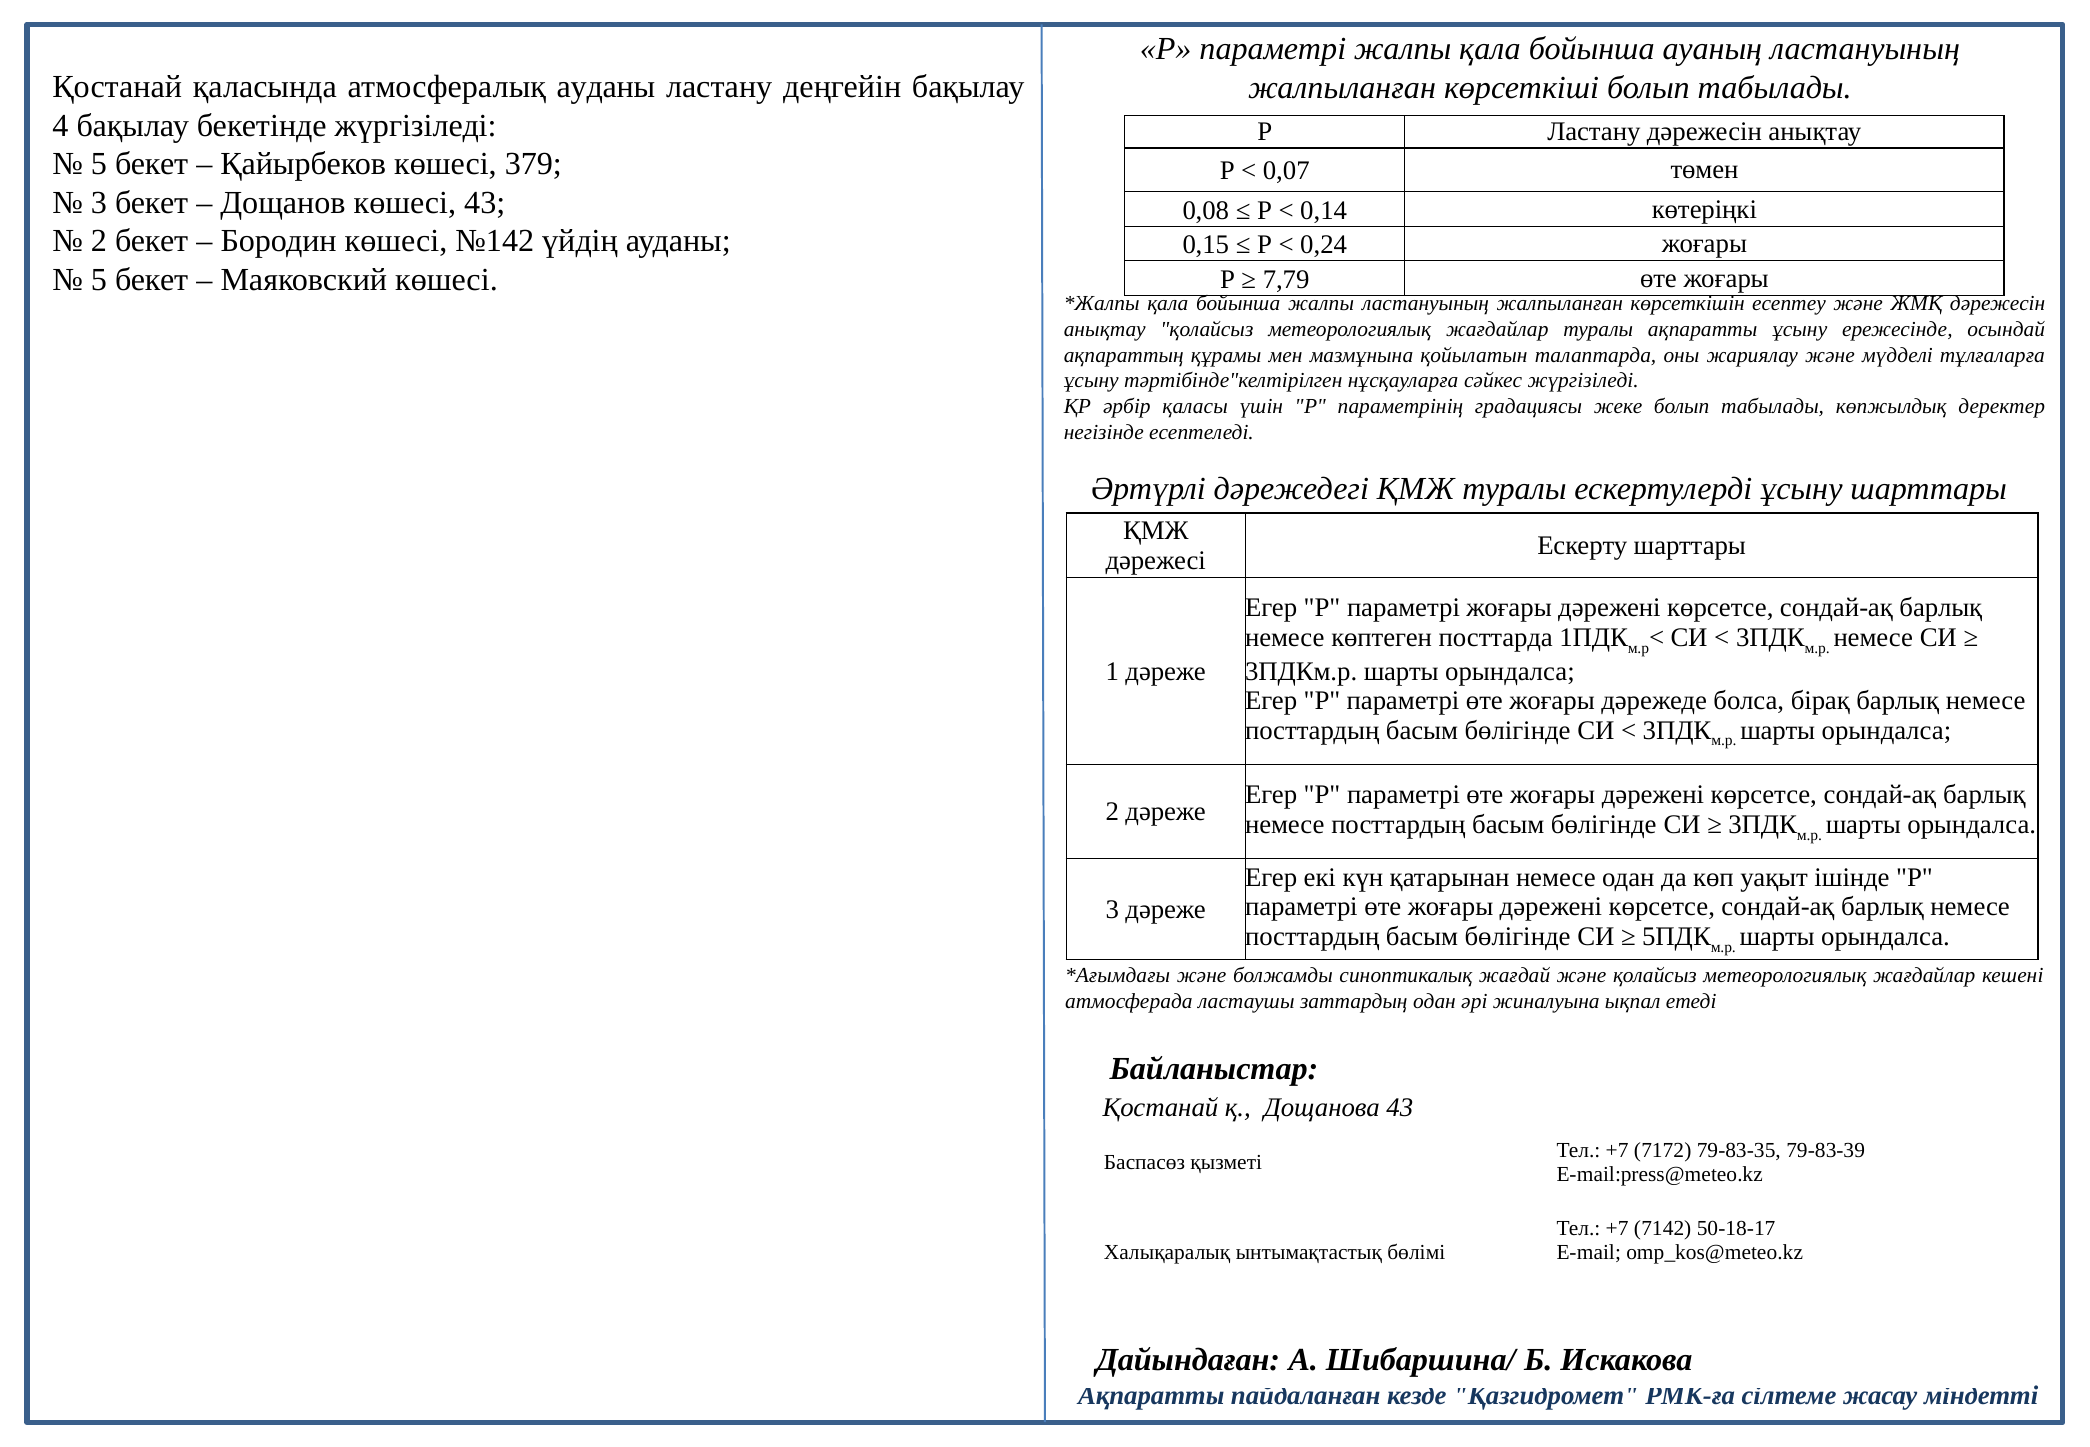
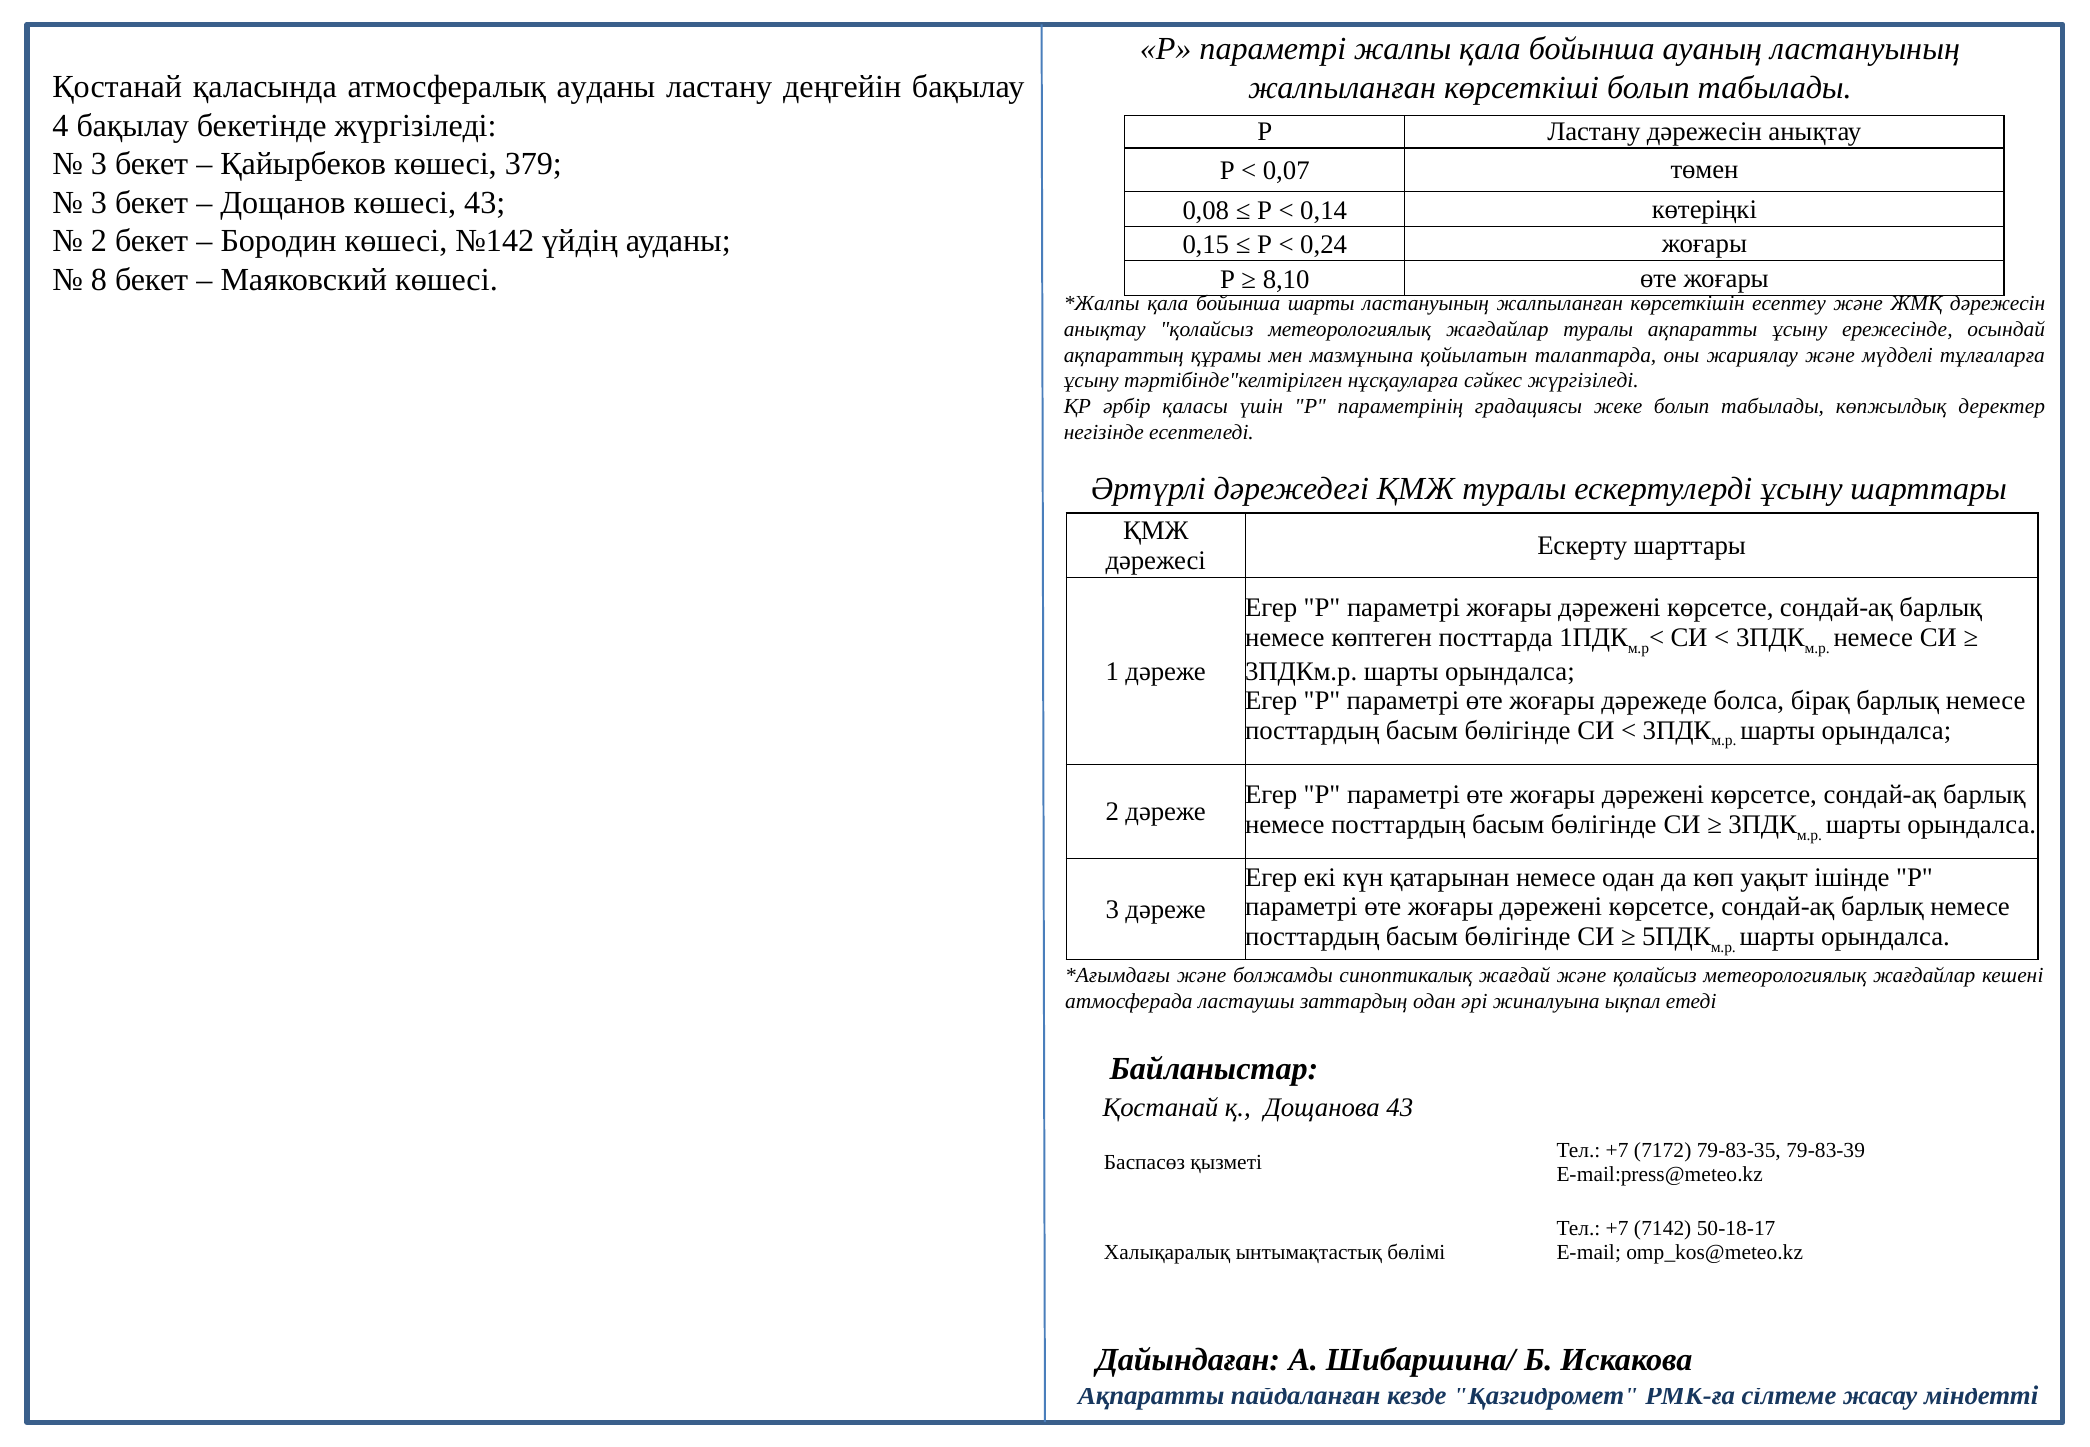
5 at (99, 164): 5 -> 3
5 at (99, 280): 5 -> 8
7,79: 7,79 -> 8,10
бойынша жалпы: жалпы -> шарты
